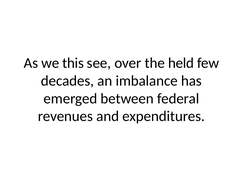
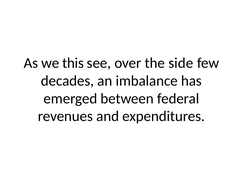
held: held -> side
